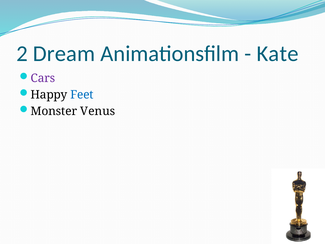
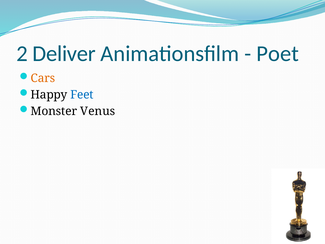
Dream: Dream -> Deliver
Kate: Kate -> Poet
Cars colour: purple -> orange
